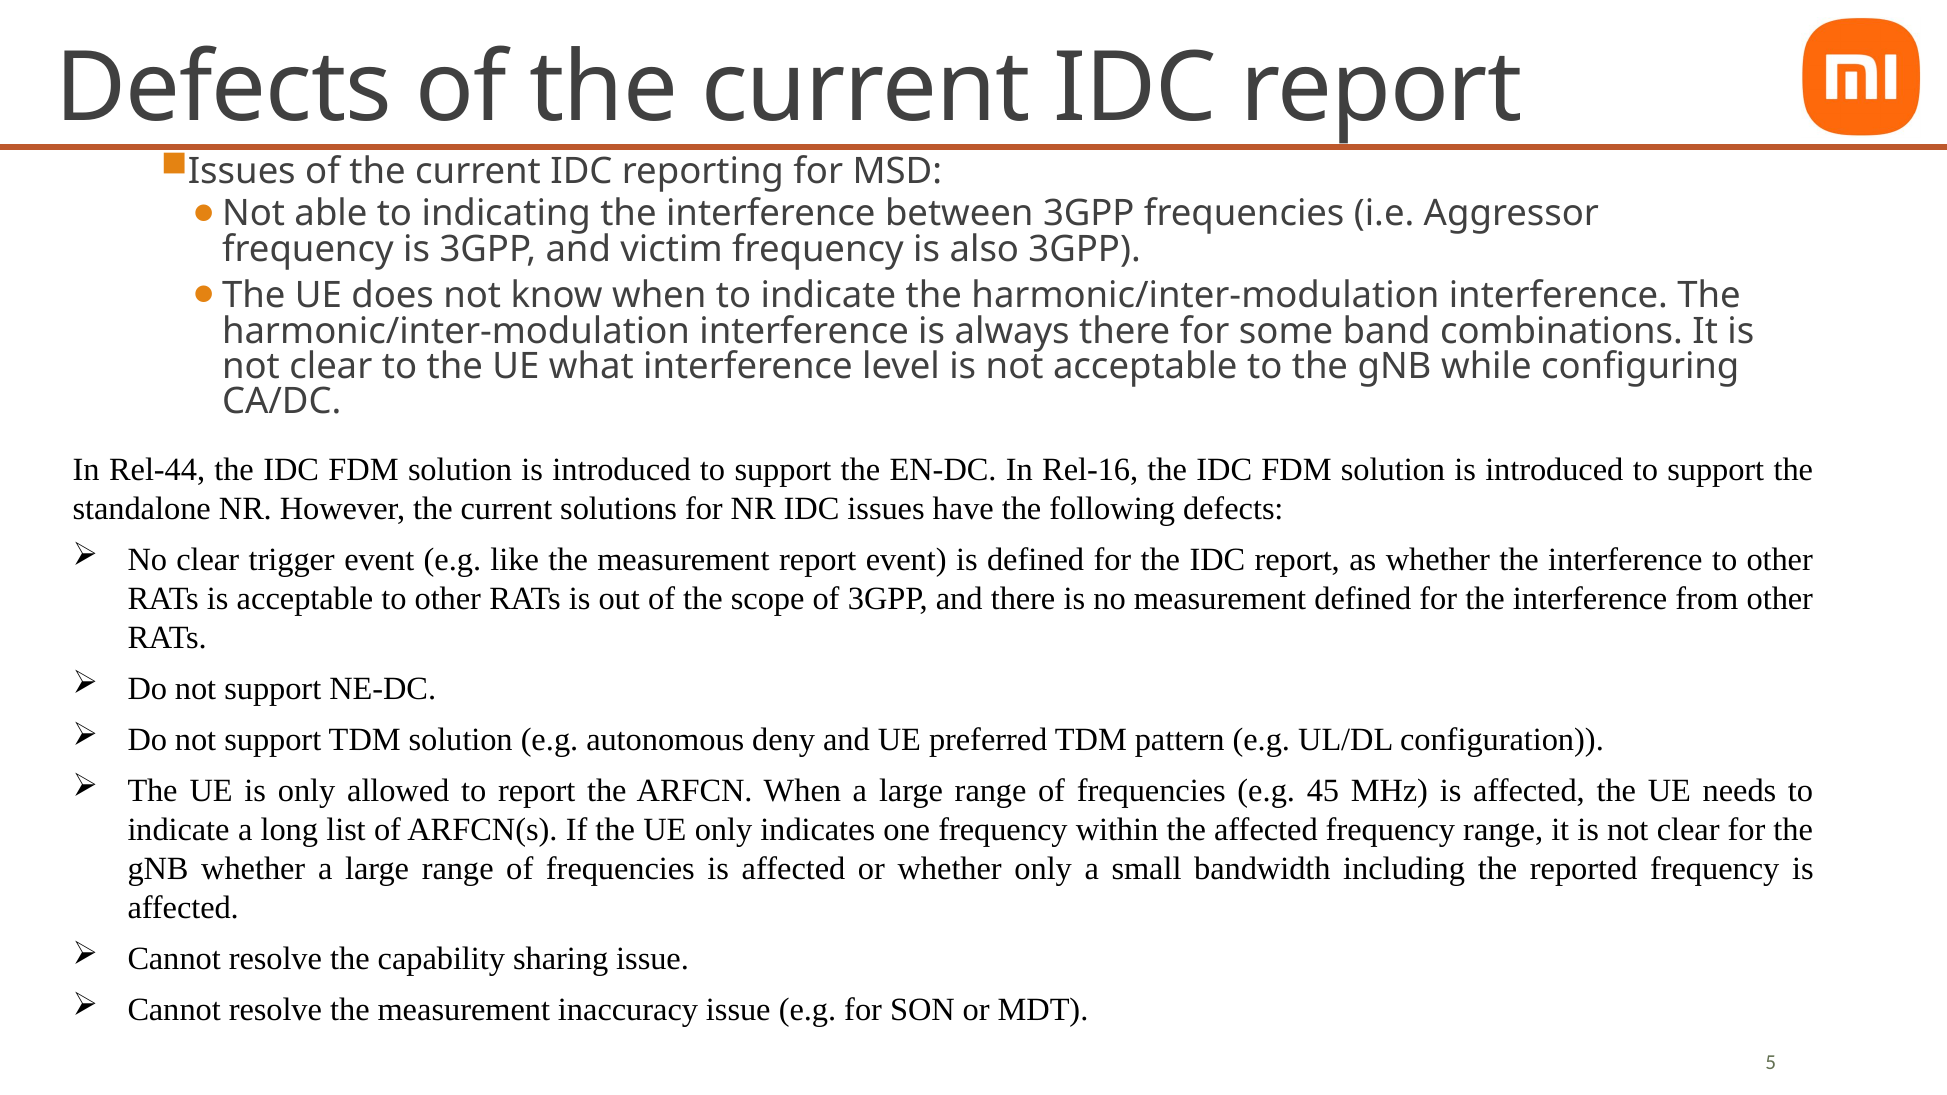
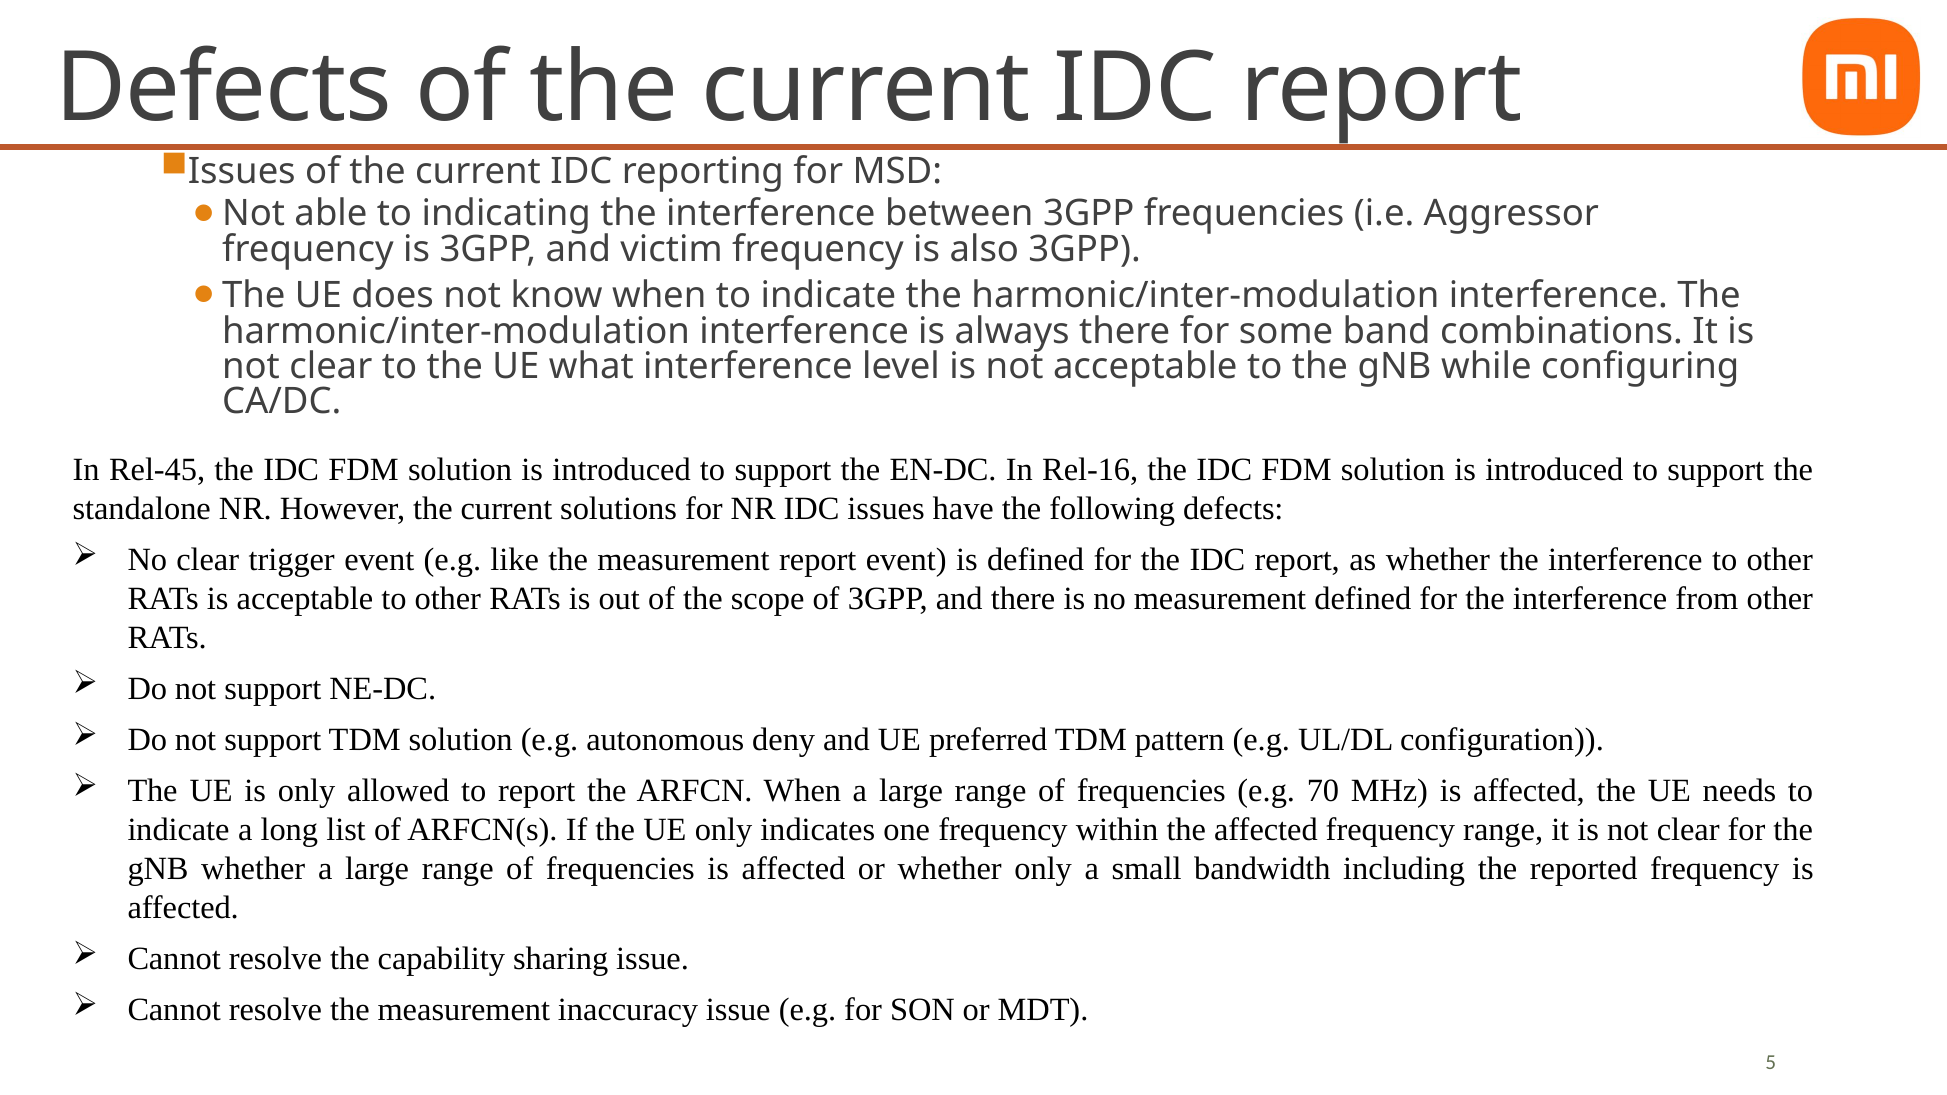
Rel-44: Rel-44 -> Rel-45
45: 45 -> 70
